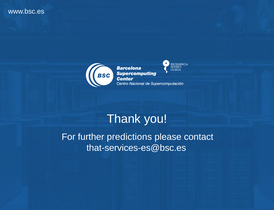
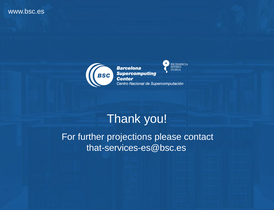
predictions: predictions -> projections
